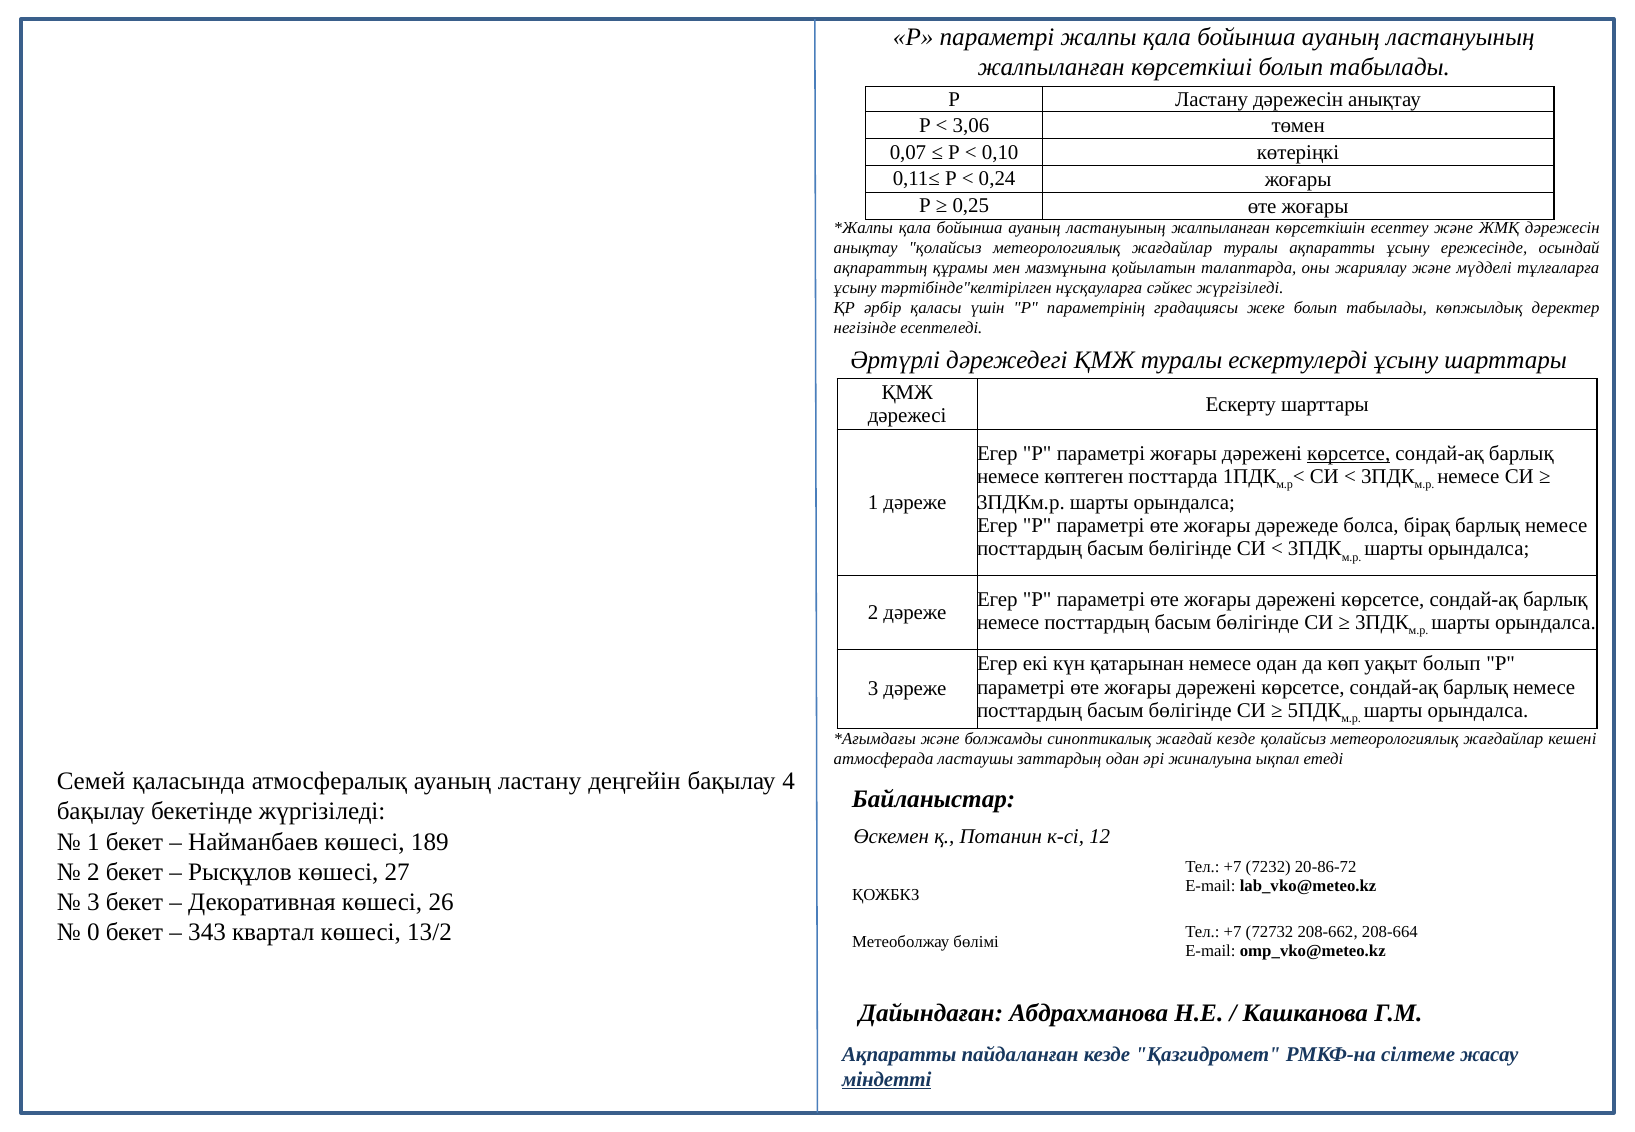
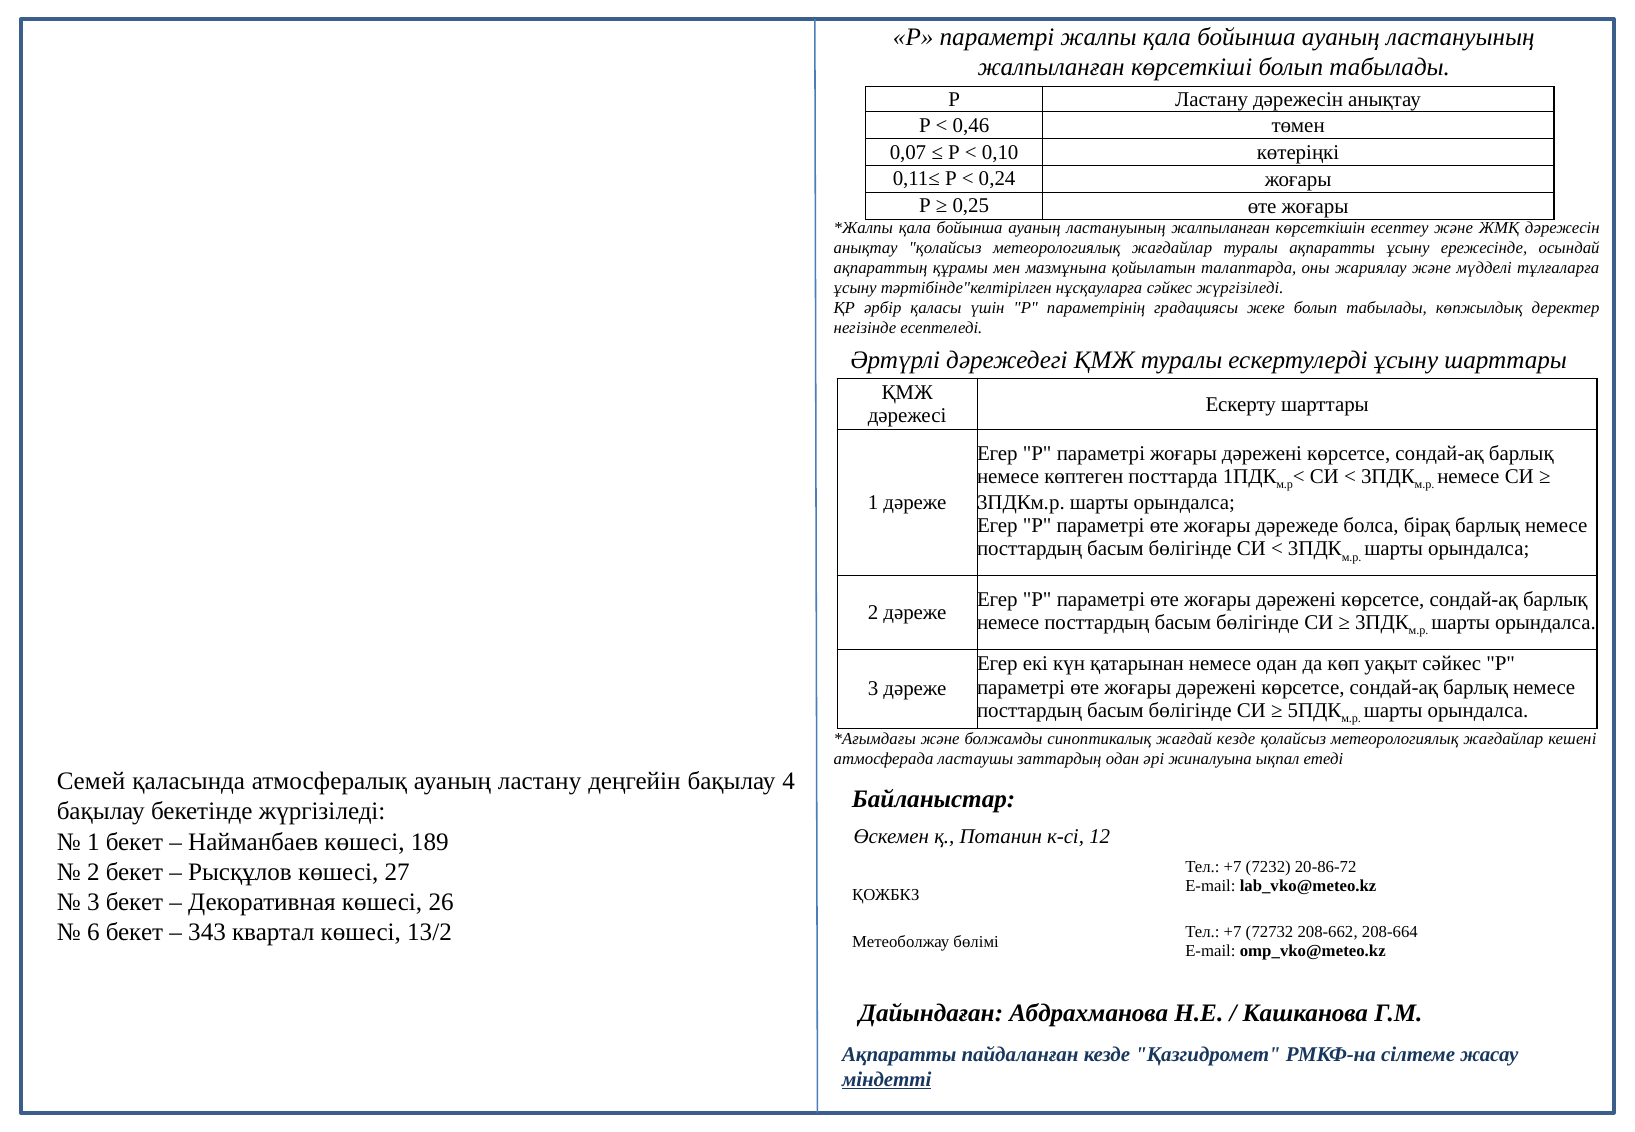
3,06: 3,06 -> 0,46
көрсетсе at (1349, 453) underline: present -> none
уақыт болып: болып -> сәйкес
0: 0 -> 6
